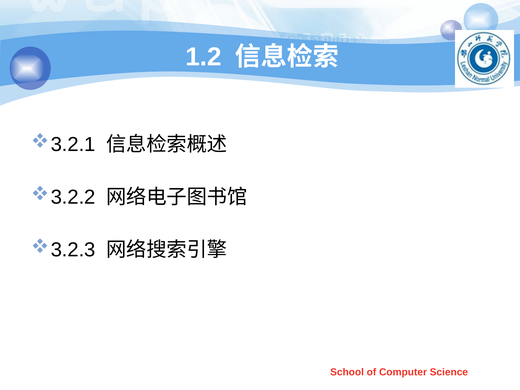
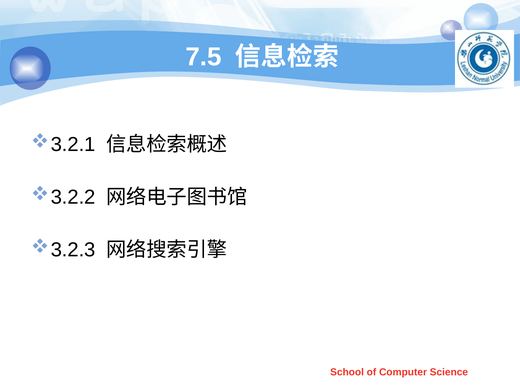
1.2: 1.2 -> 7.5
